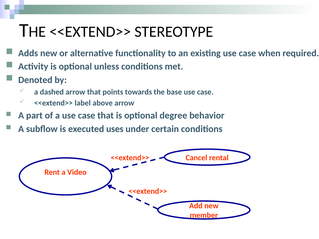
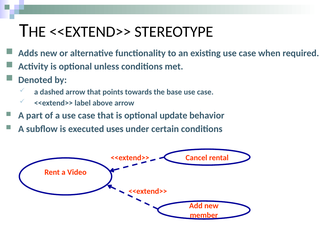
degree: degree -> update
